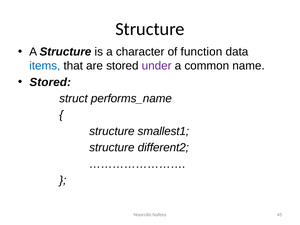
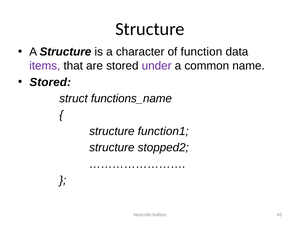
items colour: blue -> purple
performs_name: performs_name -> functions_name
smallest1: smallest1 -> function1
different2: different2 -> stopped2
